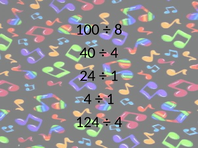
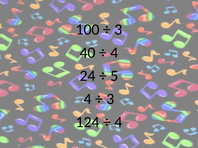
8 at (118, 30): 8 -> 3
1 at (114, 76): 1 -> 5
1 at (110, 99): 1 -> 3
